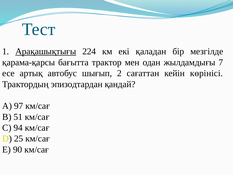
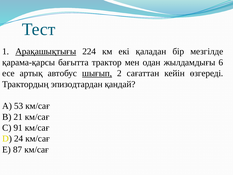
7: 7 -> 6
шығып underline: none -> present
көрінісі: көрінісі -> өзгереді
97: 97 -> 53
51: 51 -> 21
94: 94 -> 91
25: 25 -> 24
90: 90 -> 87
